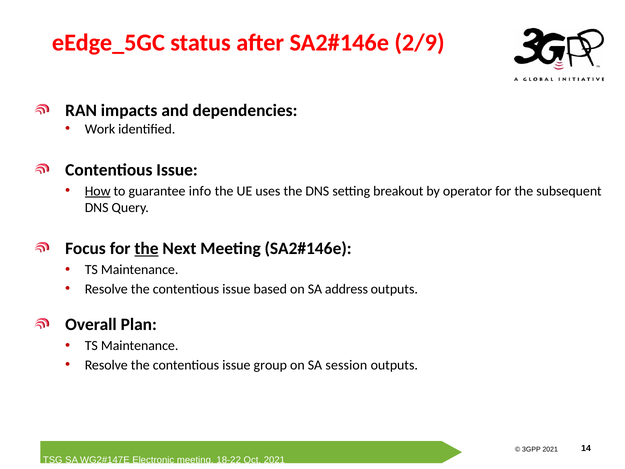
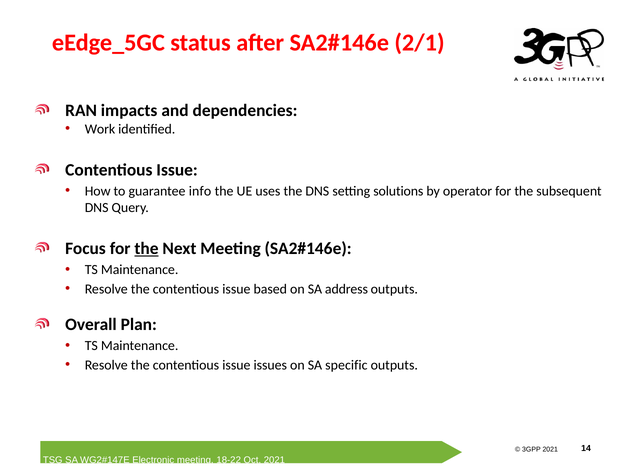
2/9: 2/9 -> 2/1
How underline: present -> none
breakout: breakout -> solutions
group: group -> issues
session: session -> specific
